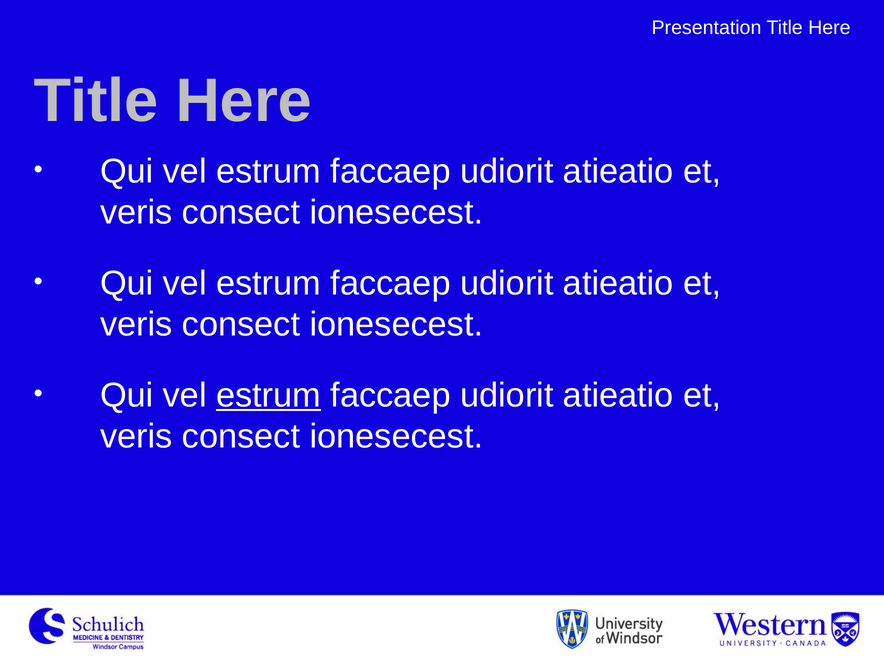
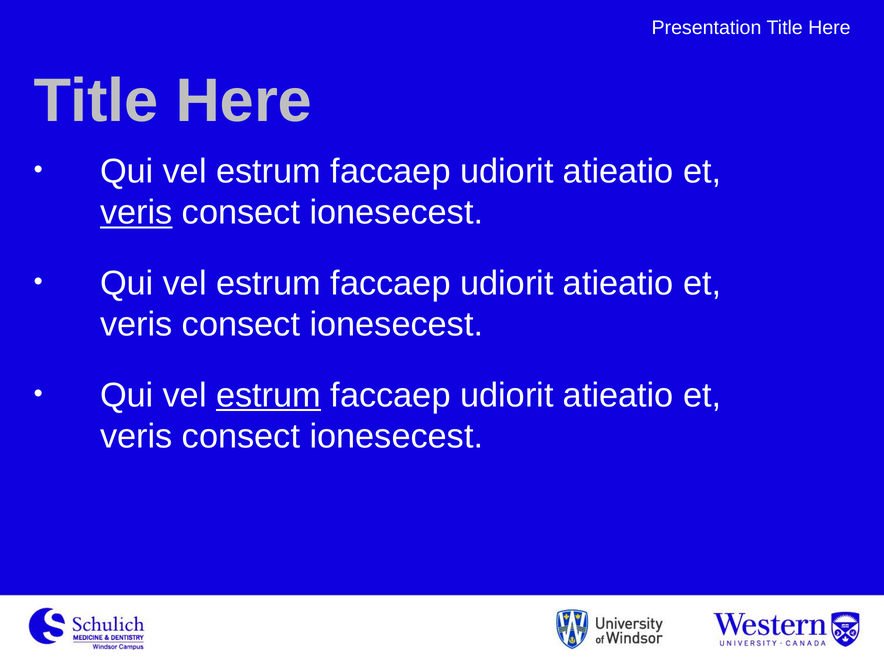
veris at (136, 213) underline: none -> present
